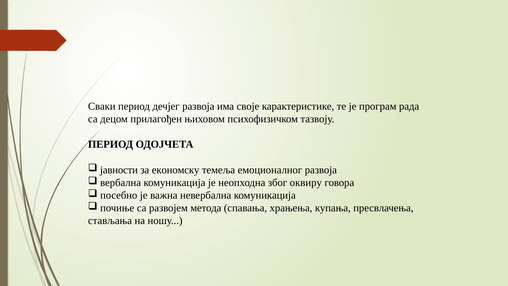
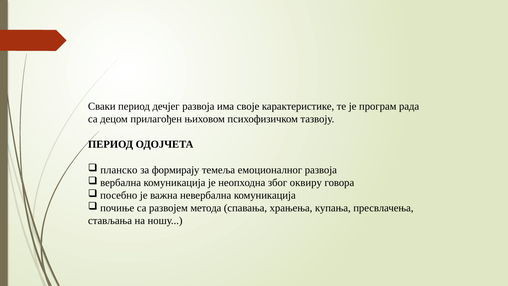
јавности: јавности -> планско
економску: економску -> формирају
